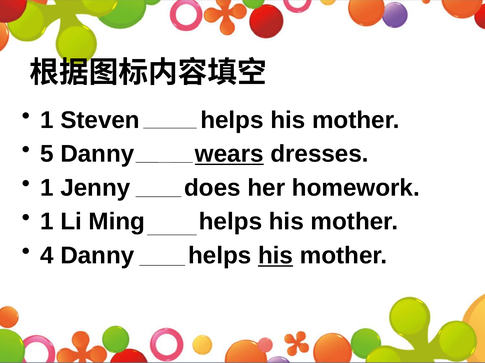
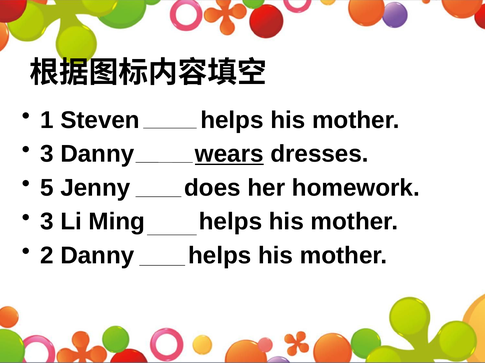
5 at (47, 154): 5 -> 3
1 at (47, 188): 1 -> 5
1 at (47, 222): 1 -> 3
4: 4 -> 2
his at (276, 256) underline: present -> none
